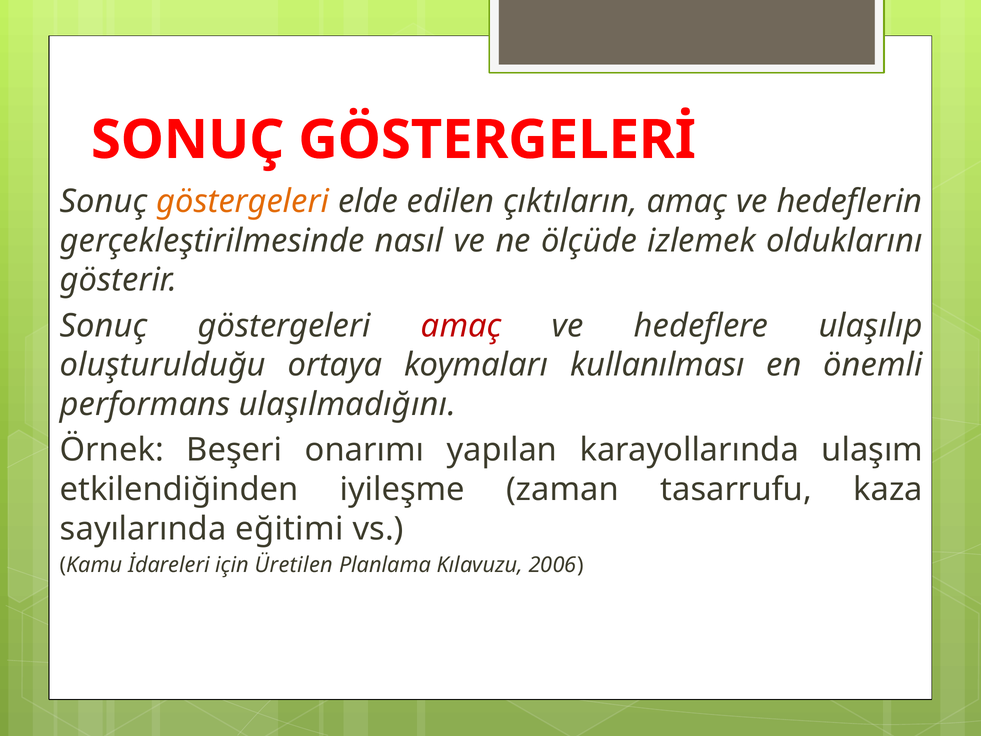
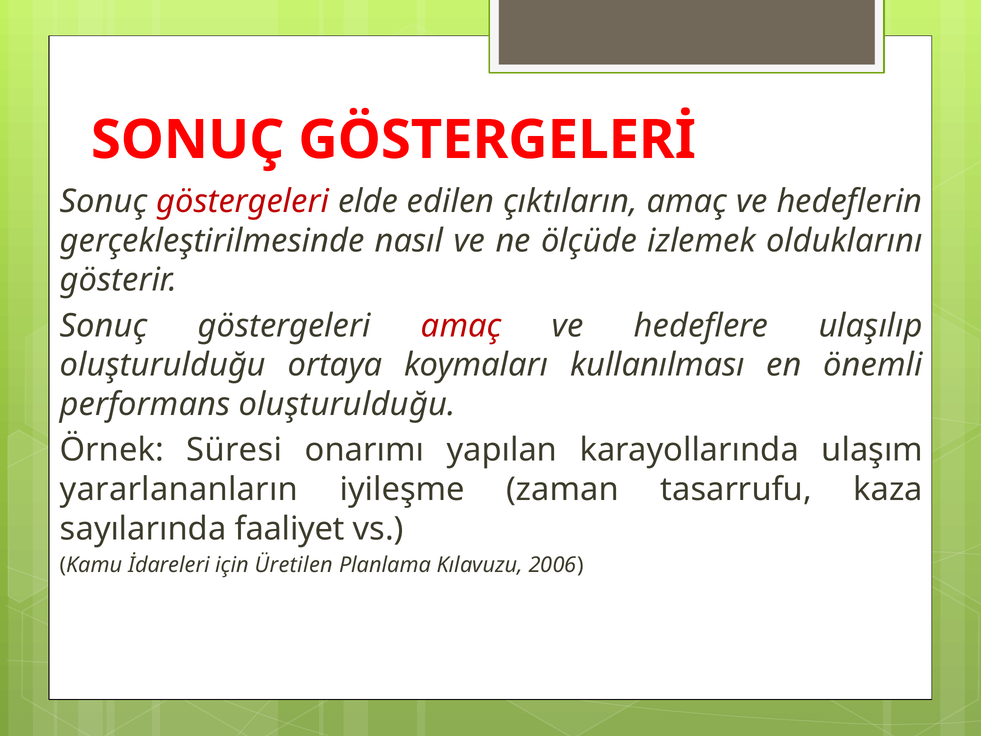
göstergeleri at (243, 202) colour: orange -> red
performans ulaşılmadığını: ulaşılmadığını -> oluşturulduğu
Beşeri: Beşeri -> Süresi
etkilendiğinden: etkilendiğinden -> yararlananların
eğitimi: eğitimi -> faaliyet
